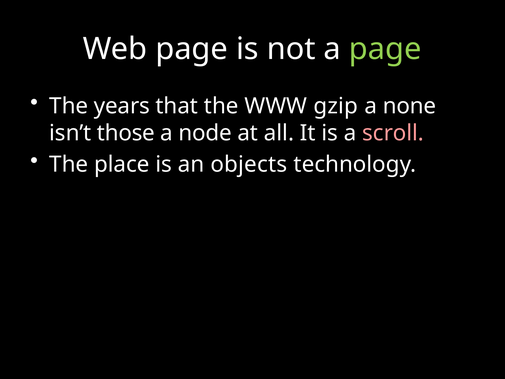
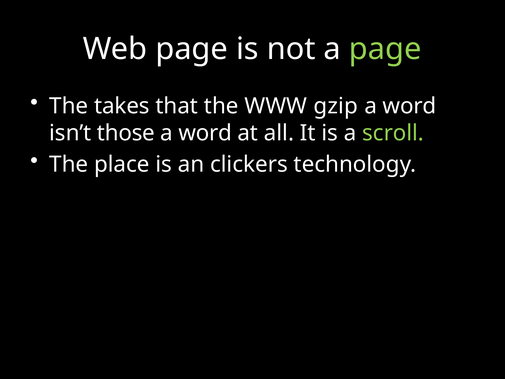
years: years -> takes
none at (409, 106): none -> word
node at (205, 133): node -> word
scroll colour: pink -> light green
objects: objects -> clickers
